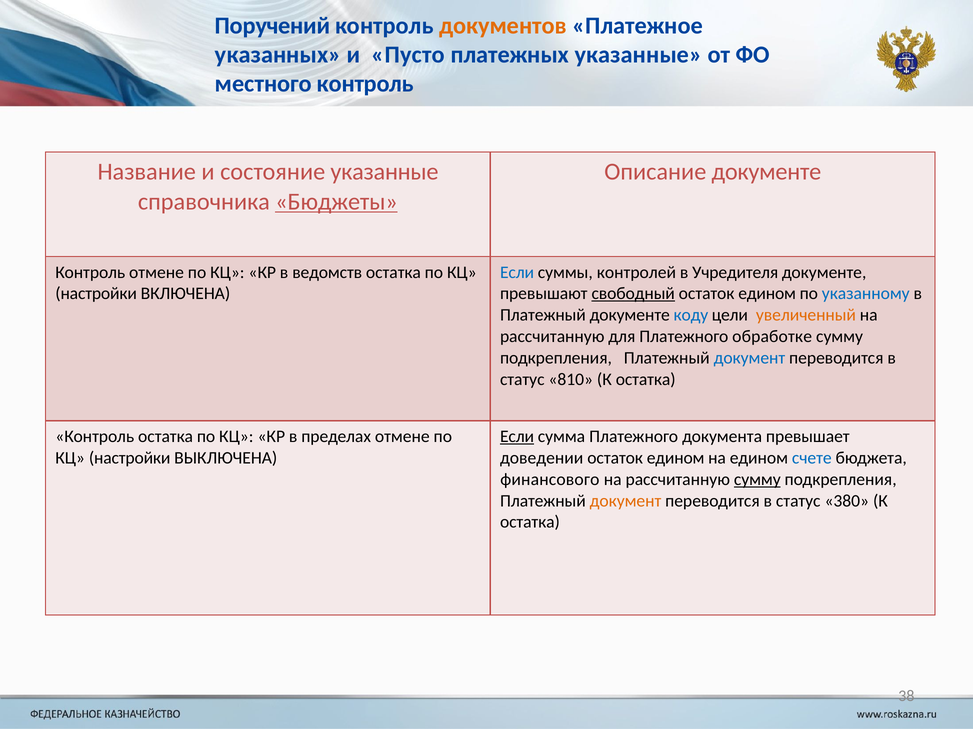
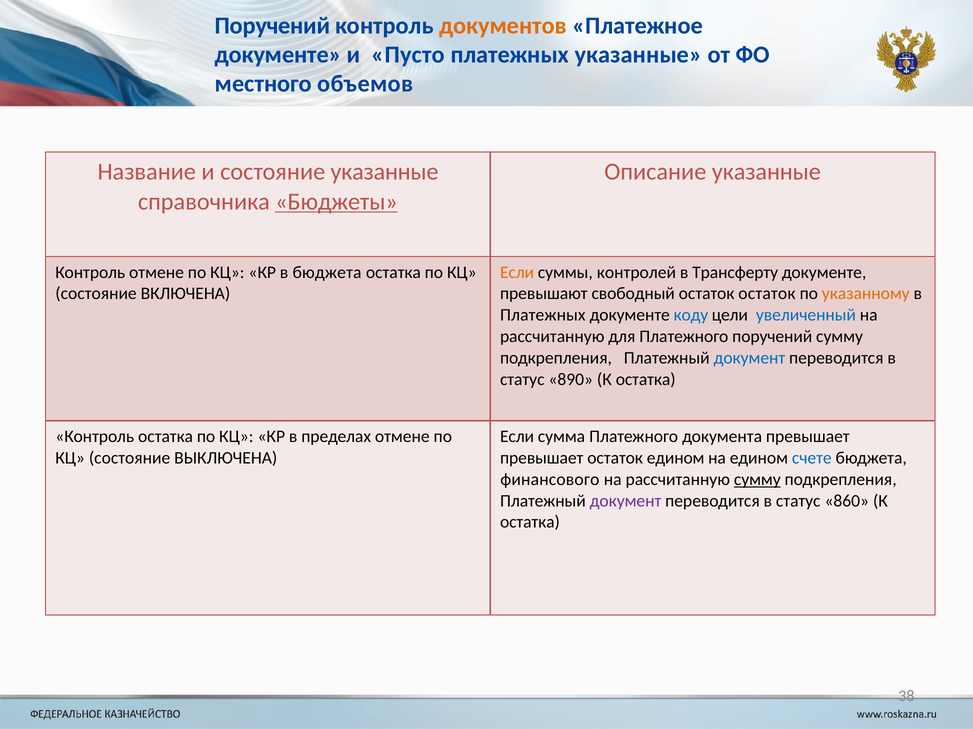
указанных at (278, 55): указанных -> документе
местного контроль: контроль -> объемов
Описание документе: документе -> указанные
в ведомств: ведомств -> бюджета
Если at (517, 273) colour: blue -> orange
Учредителя: Учредителя -> Трансферту
настройки at (96, 294): настройки -> состояние
свободный underline: present -> none
едином at (767, 294): едином -> остаток
указанному colour: blue -> orange
Платежный at (543, 315): Платежный -> Платежных
увеличенный colour: orange -> blue
Платежного обработке: обработке -> поручений
810: 810 -> 890
Если at (517, 437) underline: present -> none
настройки at (130, 458): настройки -> состояние
доведении at (542, 458): доведении -> превышает
документ at (626, 501) colour: orange -> purple
380: 380 -> 860
